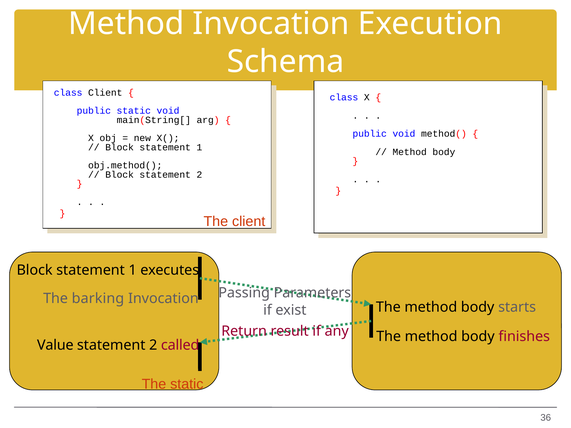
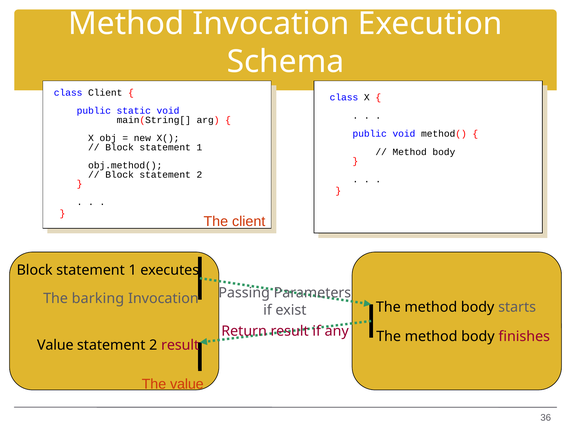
2 called: called -> result
The static: static -> value
